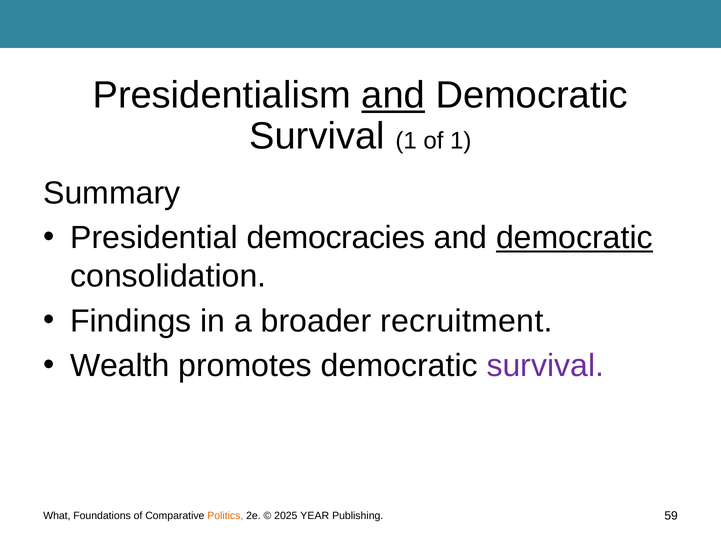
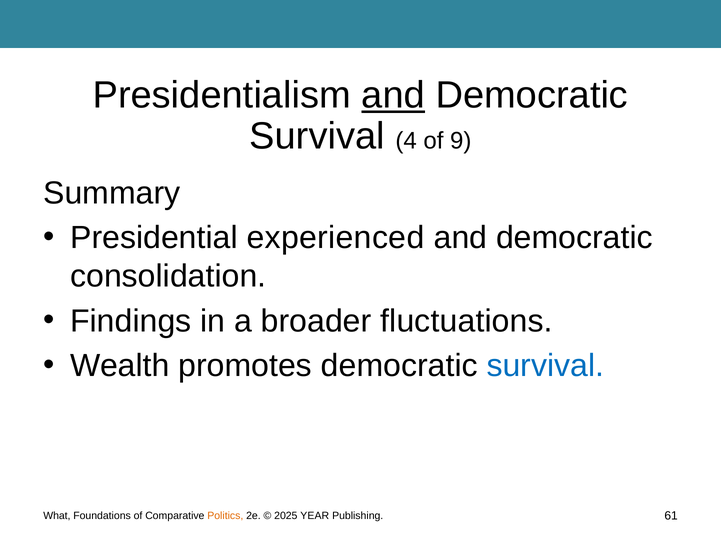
Survival 1: 1 -> 4
of 1: 1 -> 9
democracies: democracies -> experienced
democratic at (574, 238) underline: present -> none
recruitment: recruitment -> fluctuations
survival at (545, 366) colour: purple -> blue
59: 59 -> 61
